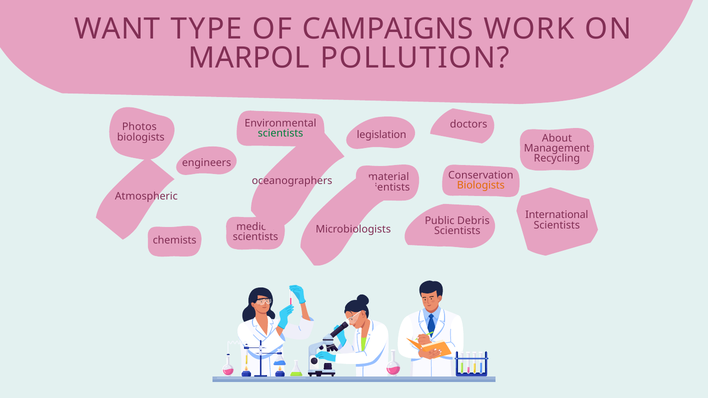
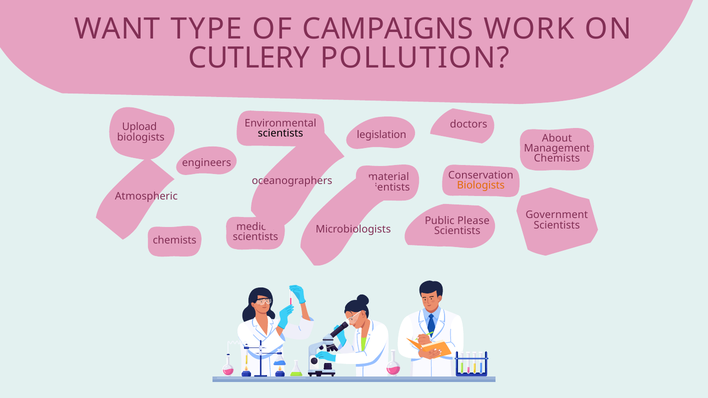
MARPOL: MARPOL -> CUTLERY
Photos: Photos -> Upload
scientists at (281, 134) colour: green -> black
Recycling at (557, 159): Recycling -> Chemists
International: International -> Government
Debris: Debris -> Please
